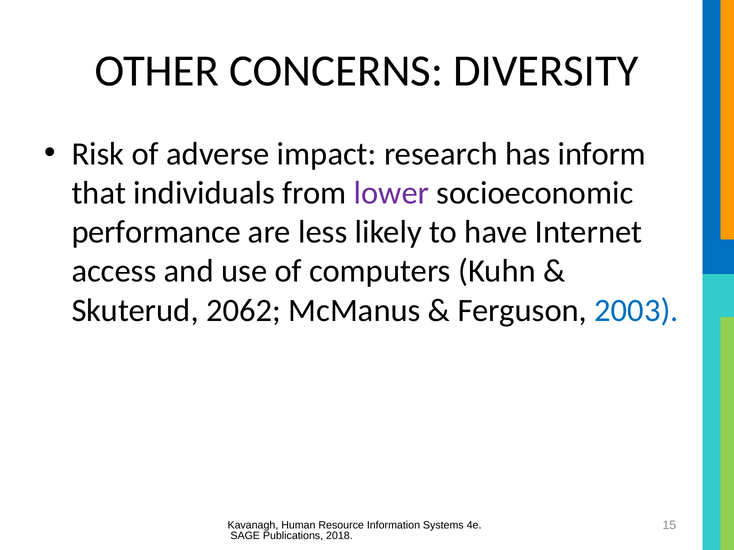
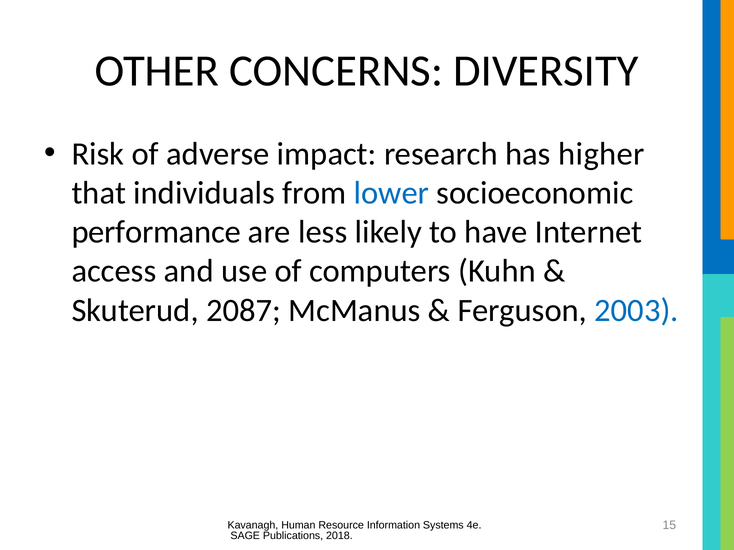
inform: inform -> higher
lower colour: purple -> blue
2062: 2062 -> 2087
